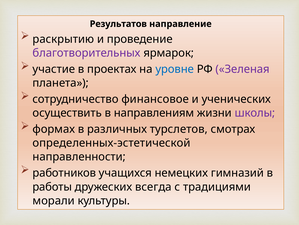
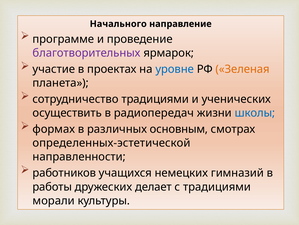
Результатов: Результатов -> Начального
раскрытию: раскрытию -> программе
Зеленая colour: purple -> orange
сотрудничество финансовое: финансовое -> традициями
направлениям: направлениям -> радиопередач
школы colour: purple -> blue
турслетов: турслетов -> основным
всегда: всегда -> делает
